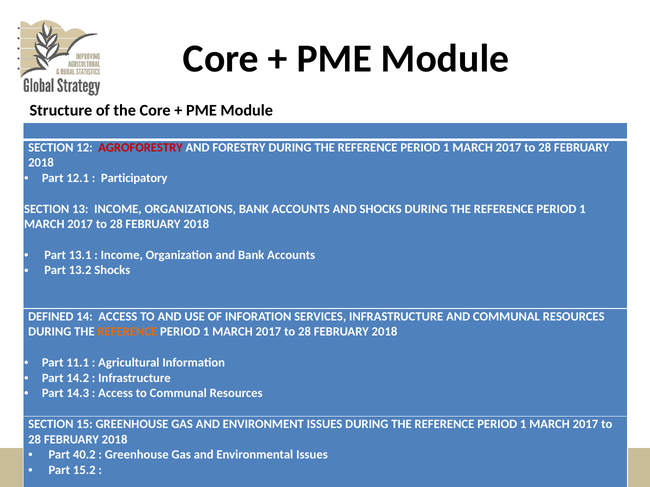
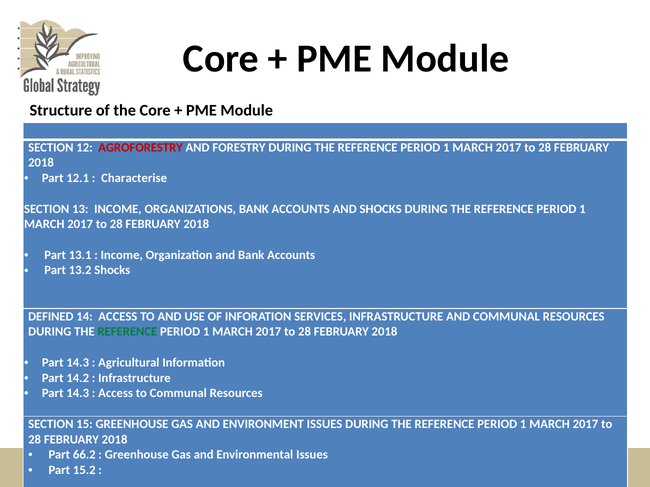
Participatory: Participatory -> Characterise
REFERENCE at (127, 332) colour: orange -> green
11.1 at (78, 363): 11.1 -> 14.3
40.2: 40.2 -> 66.2
